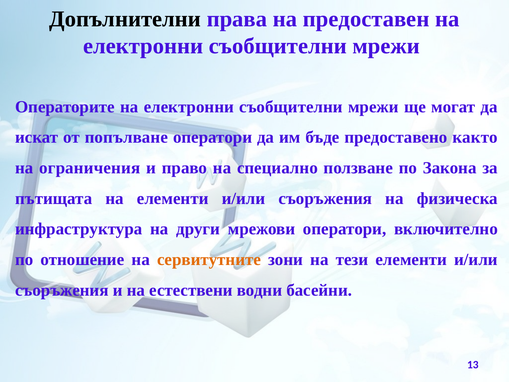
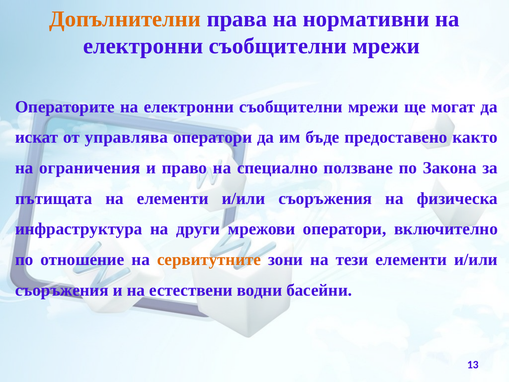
Допълнителни colour: black -> orange
предоставен: предоставен -> нормативни
попълване: попълване -> управлява
